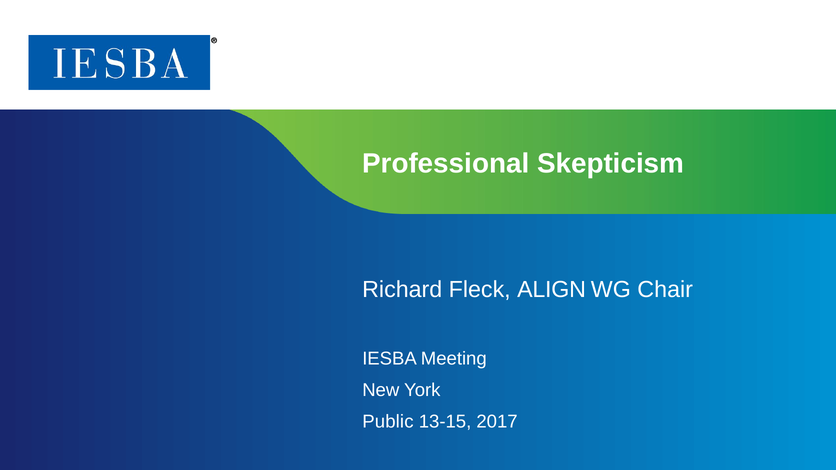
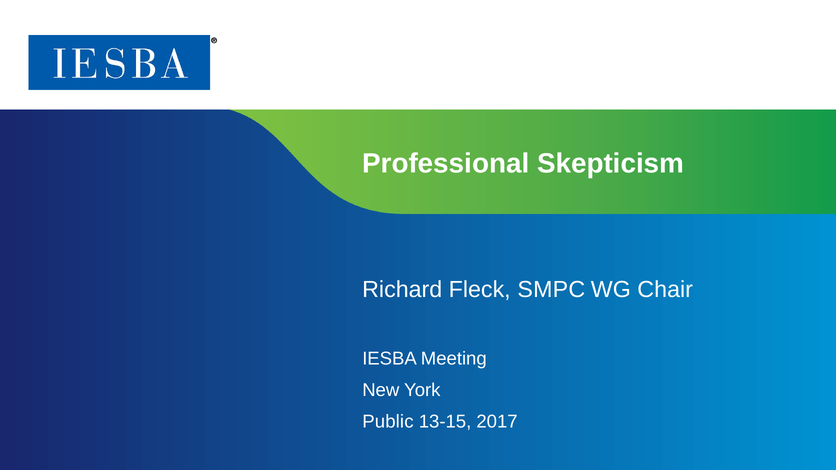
ALIGN: ALIGN -> SMPC
